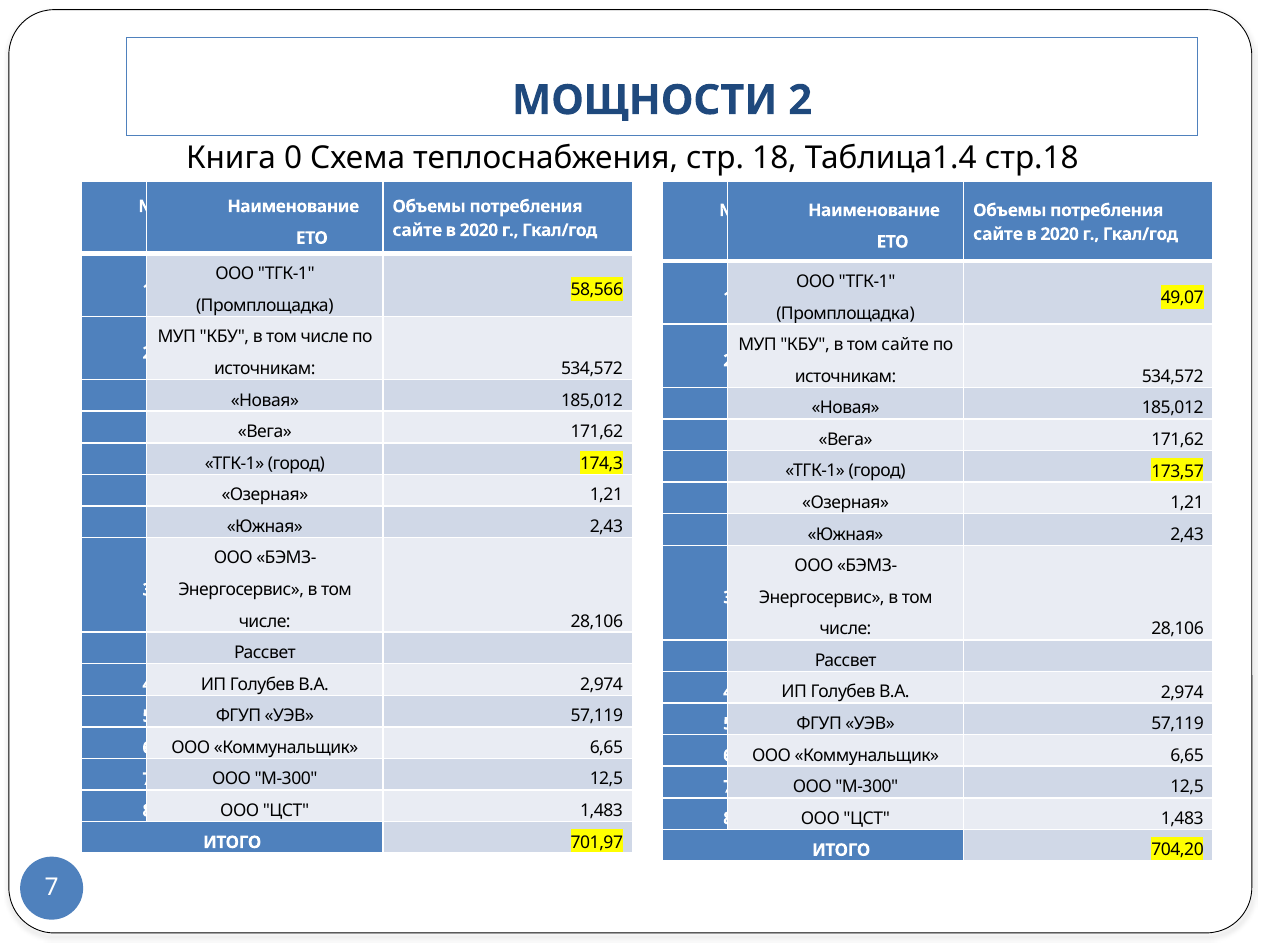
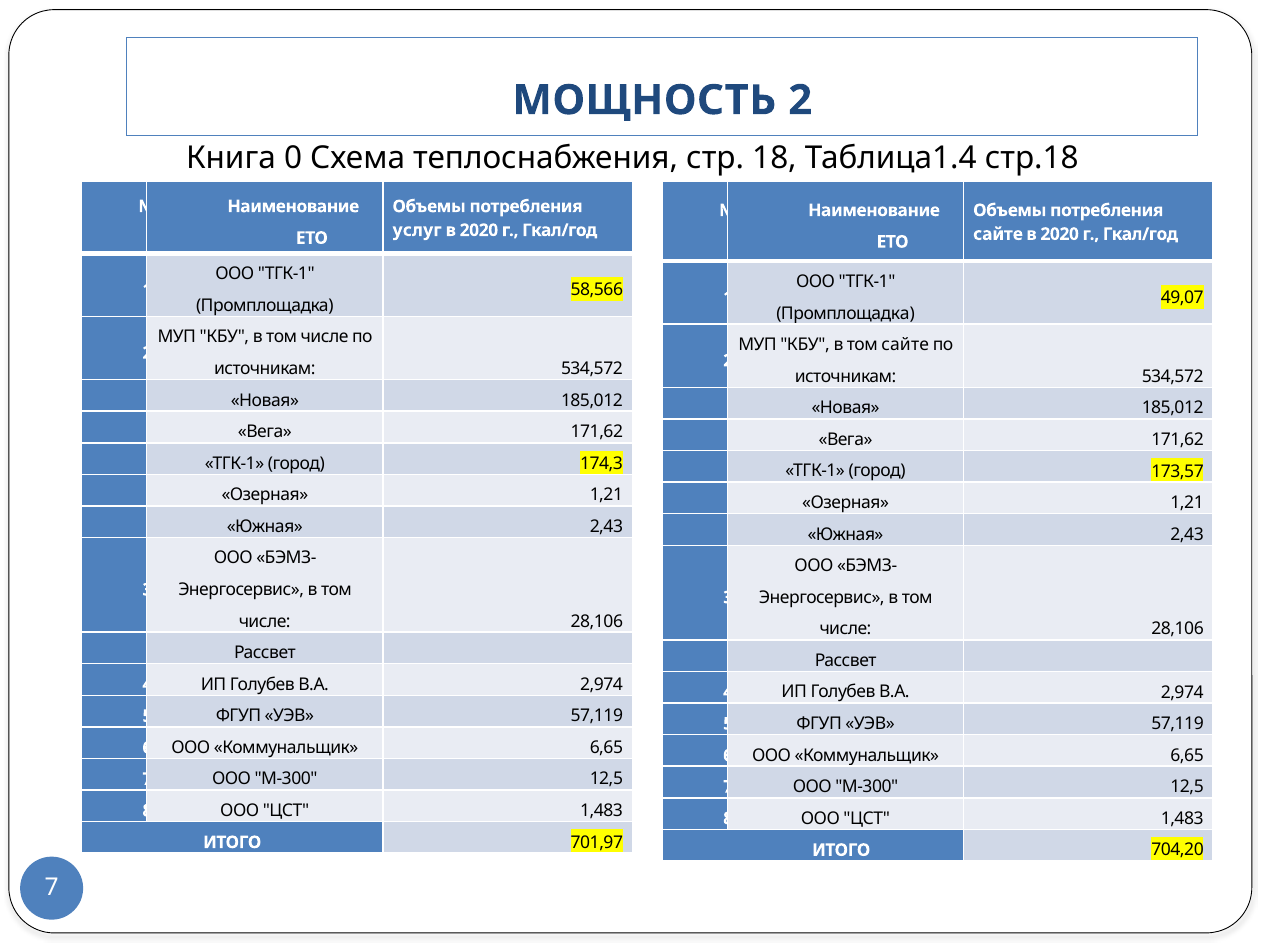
МОЩНОСТИ: МОЩНОСТИ -> МОЩНОСТЬ
сайте at (417, 230): сайте -> услуг
